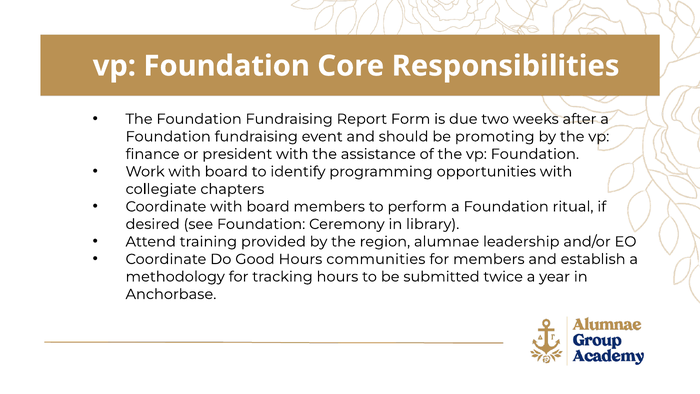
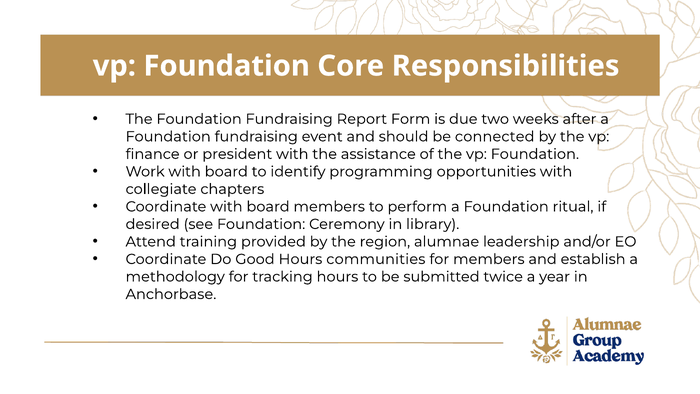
promoting: promoting -> connected
